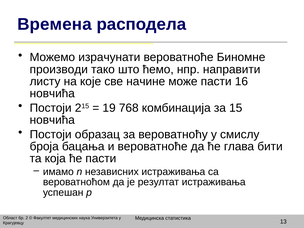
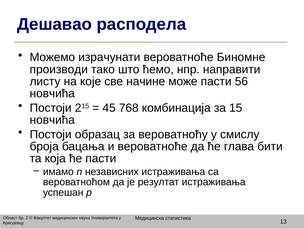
Времена: Времена -> Дешавао
16: 16 -> 56
19: 19 -> 45
